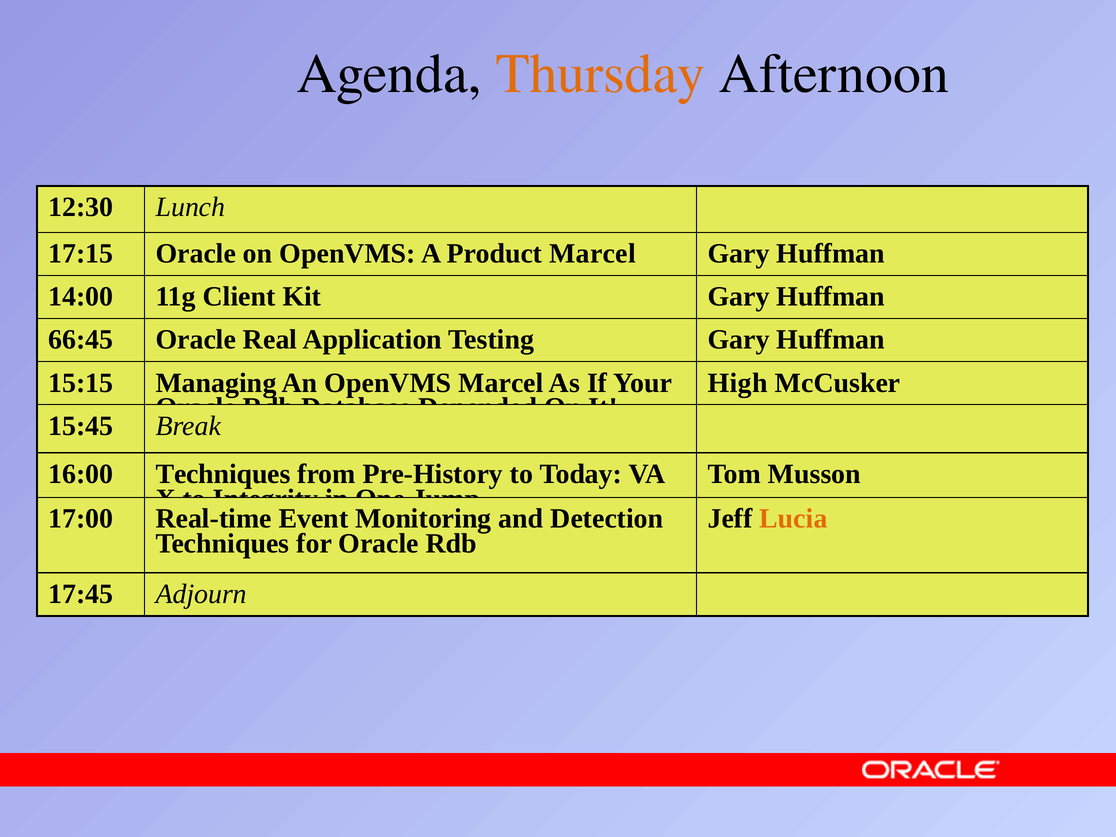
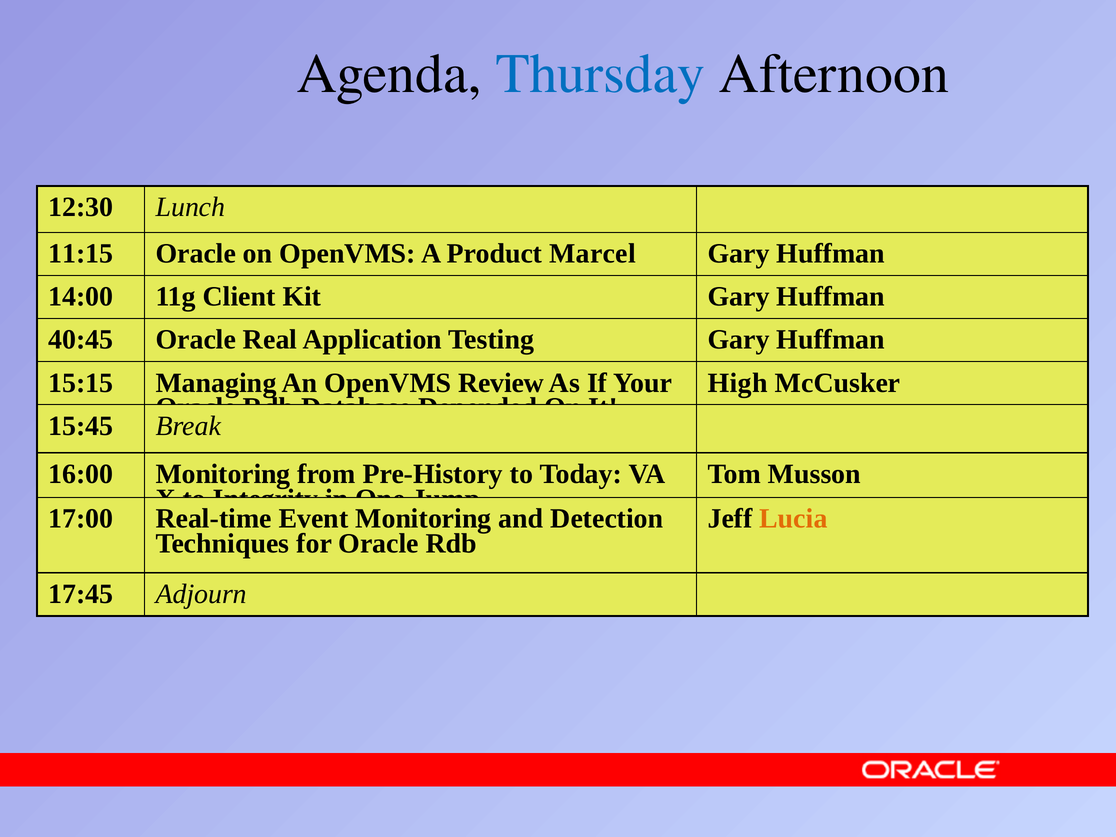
Thursday colour: orange -> blue
17:15: 17:15 -> 11:15
66:45: 66:45 -> 40:45
OpenVMS Marcel: Marcel -> Review
16:00 Techniques: Techniques -> Monitoring
